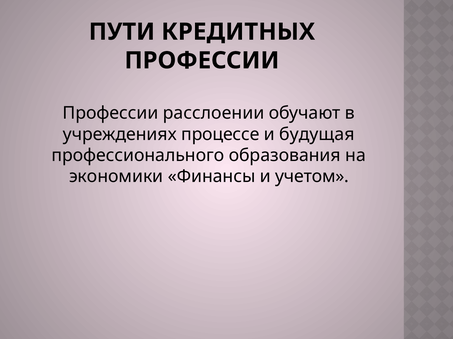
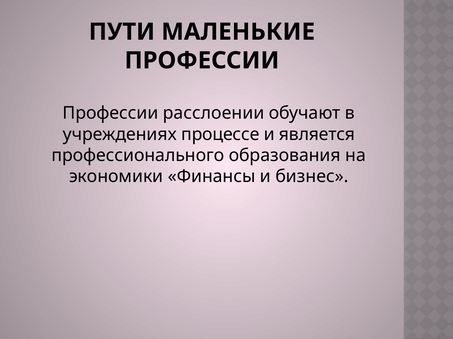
КРЕДИТНЫХ: КРЕДИТНЫХ -> МАЛЕНЬКИЕ
будущая: будущая -> является
учетом: учетом -> бизнес
